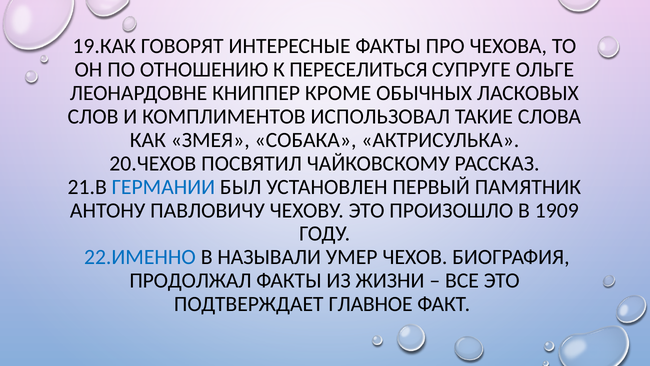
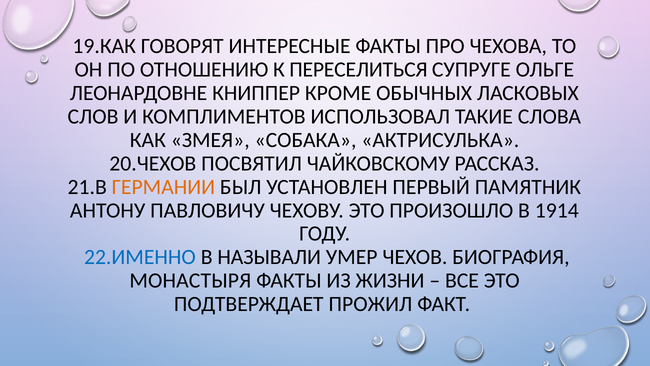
ГЕРМАНИИ colour: blue -> orange
1909: 1909 -> 1914
ПРОДОЛЖАЛ: ПРОДОЛЖАЛ -> МОНАСТЫРЯ
ГЛАВНОЕ: ГЛАВНОЕ -> ПРОЖИЛ
